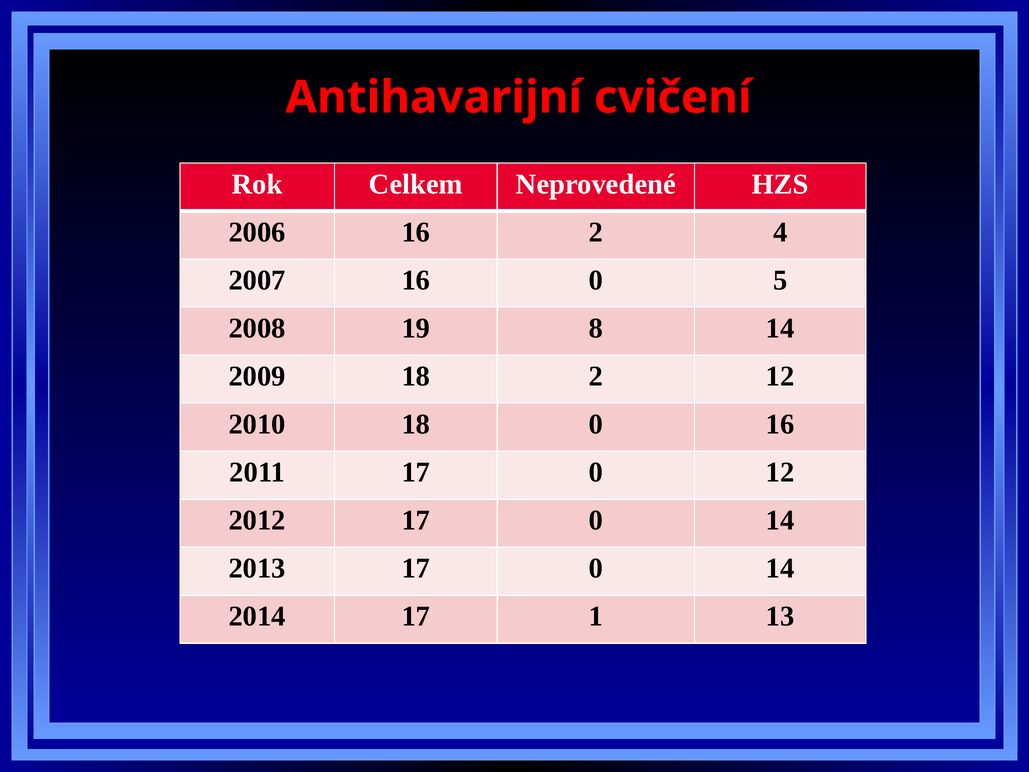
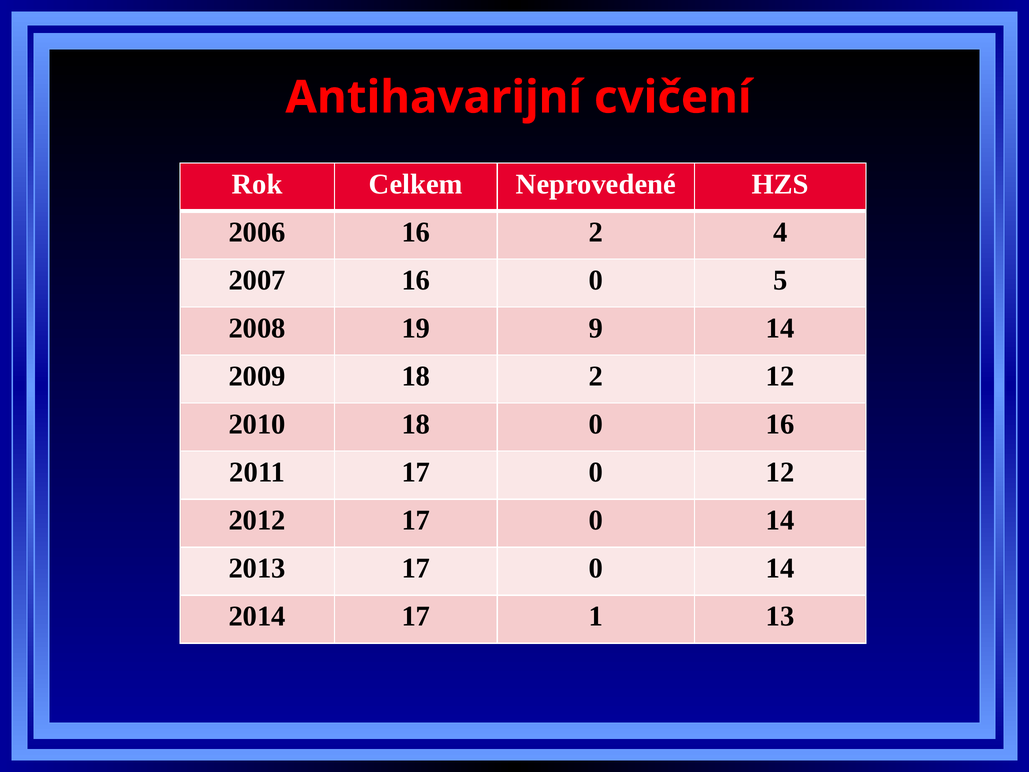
8: 8 -> 9
